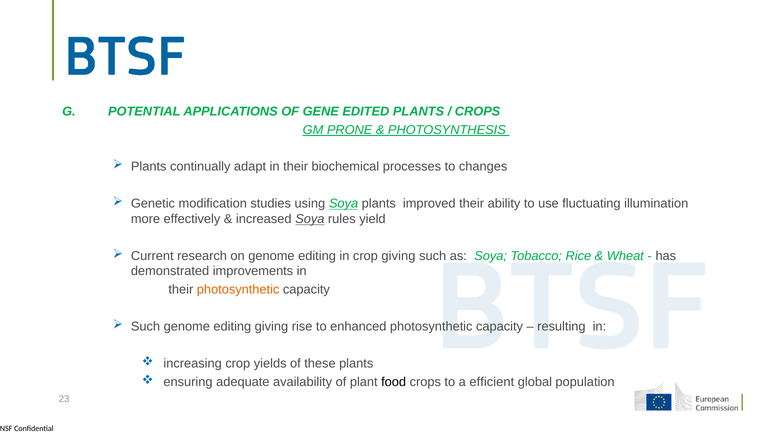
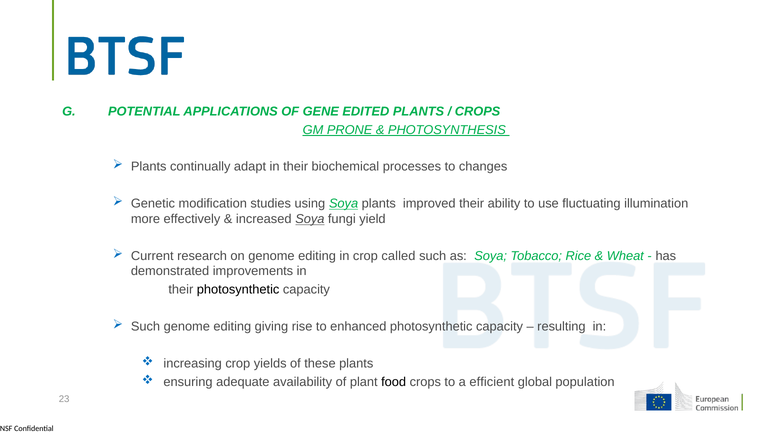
rules: rules -> fungi
crop giving: giving -> called
photosynthetic at (238, 290) colour: orange -> black
